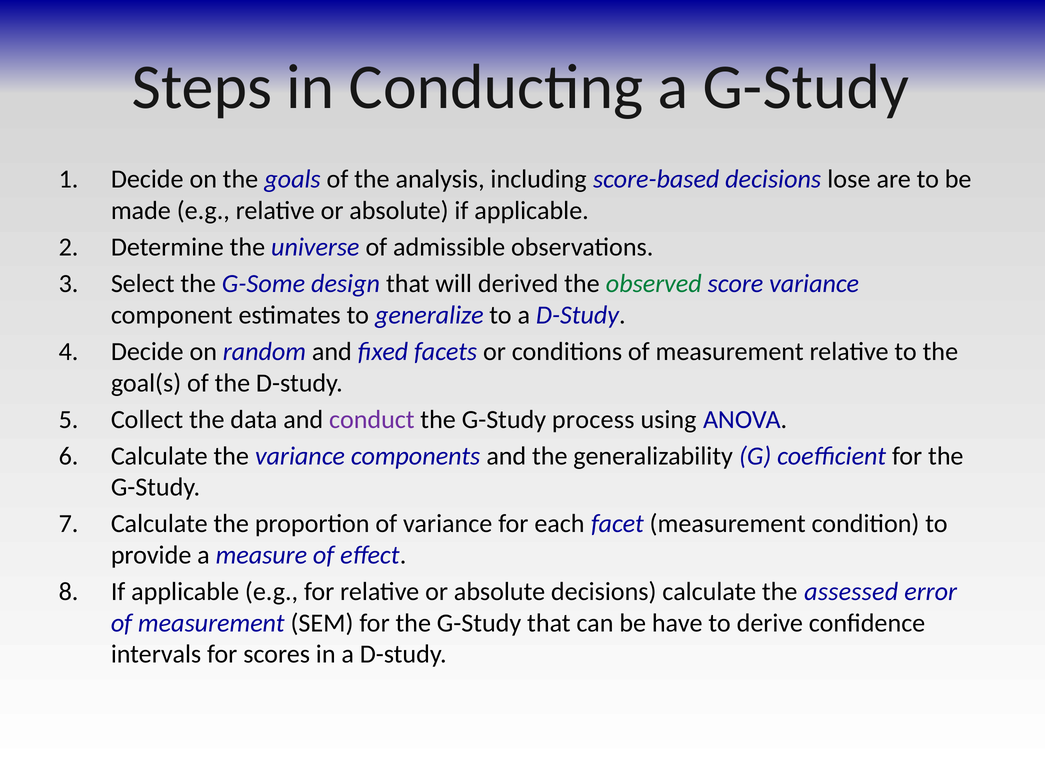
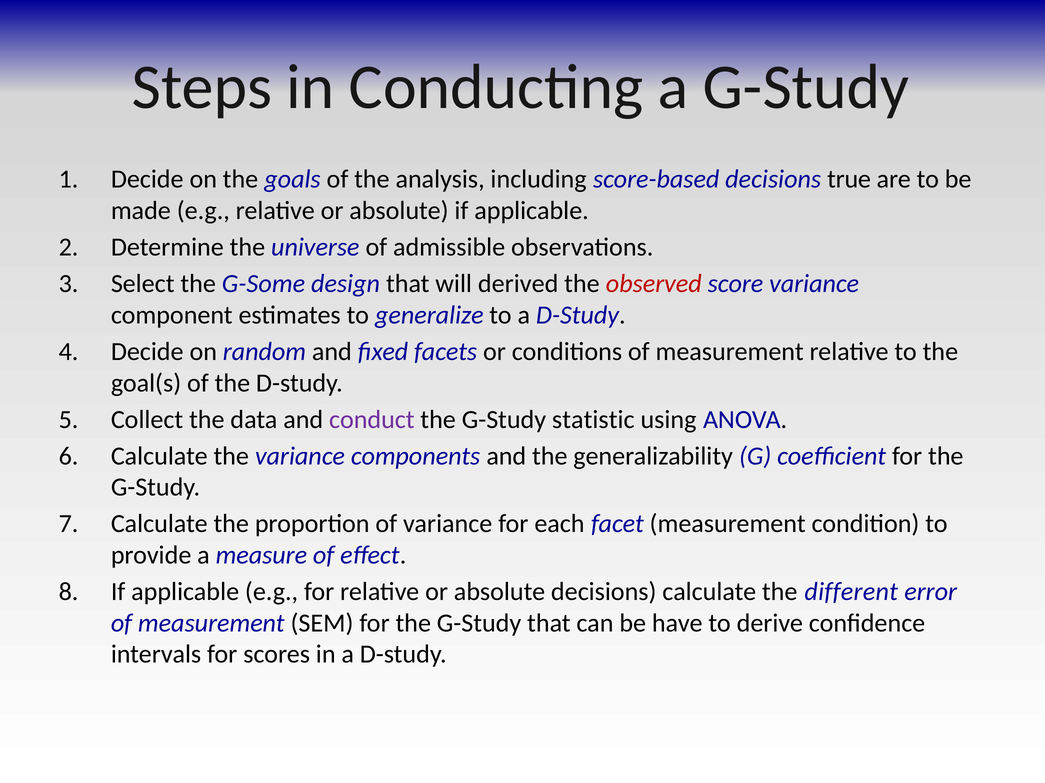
lose: lose -> true
observed colour: green -> red
process: process -> statistic
assessed: assessed -> different
